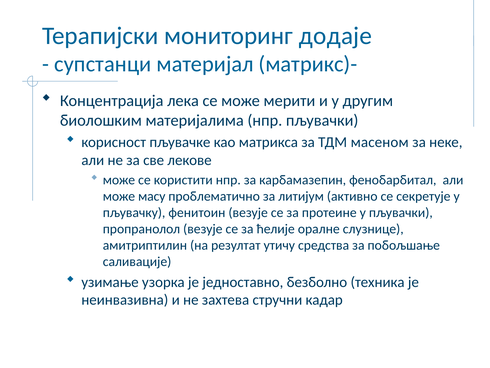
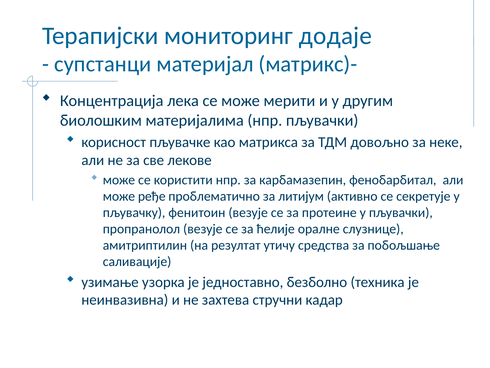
масеном: масеном -> довољно
масу: масу -> ређе
